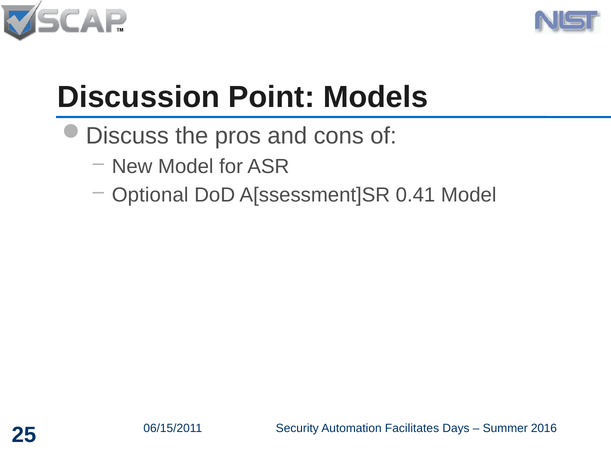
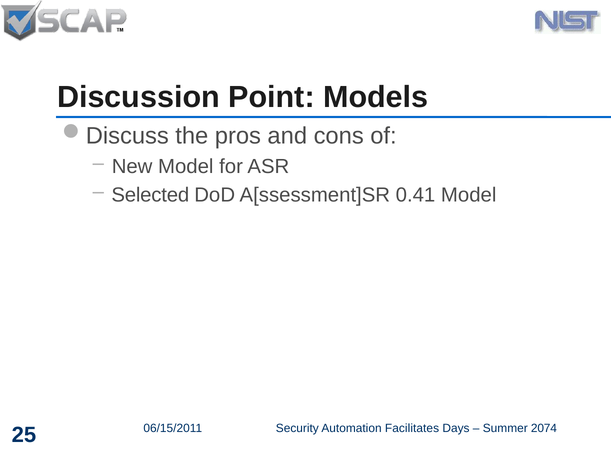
Optional: Optional -> Selected
2016: 2016 -> 2074
